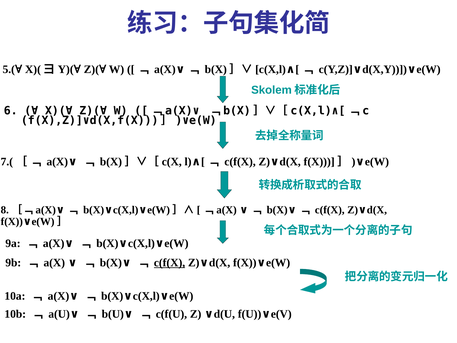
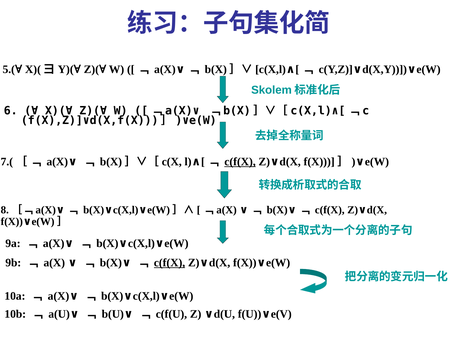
c(f(X at (240, 162) underline: none -> present
